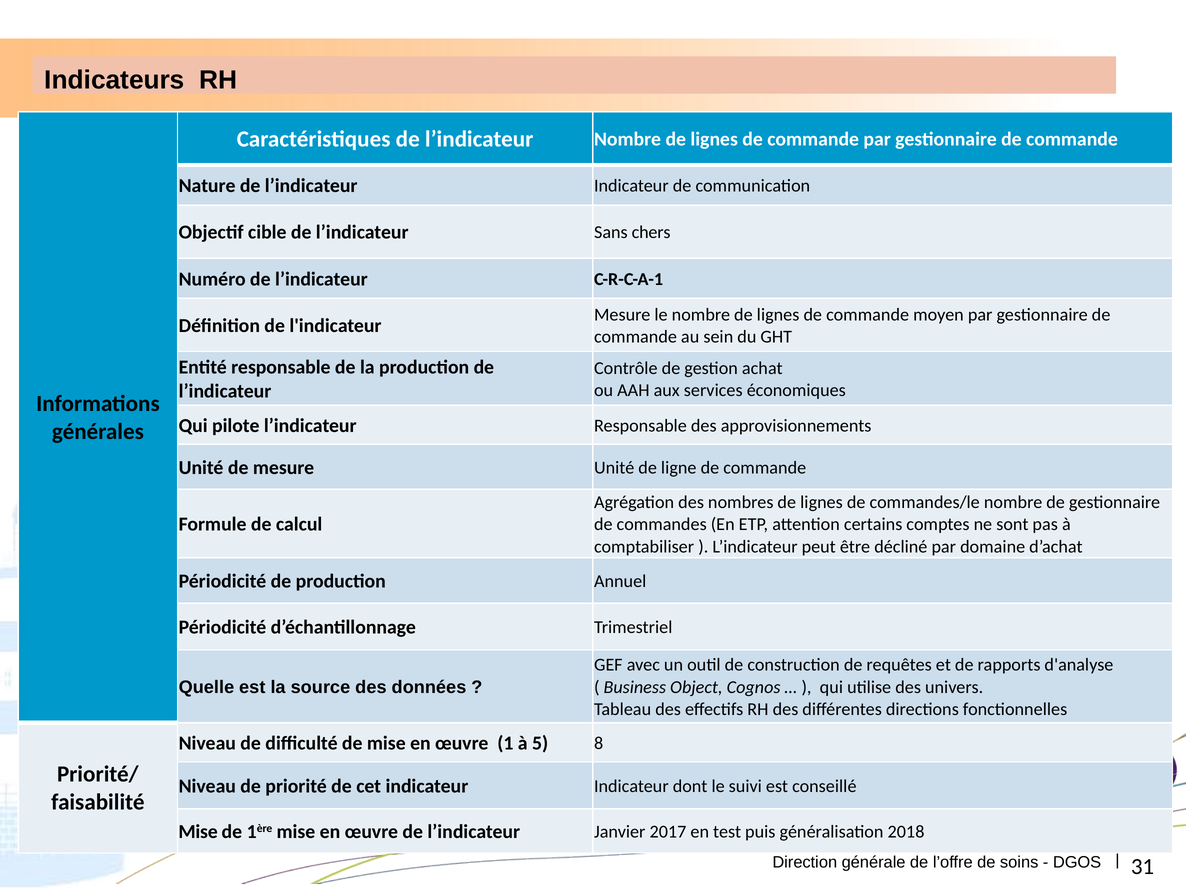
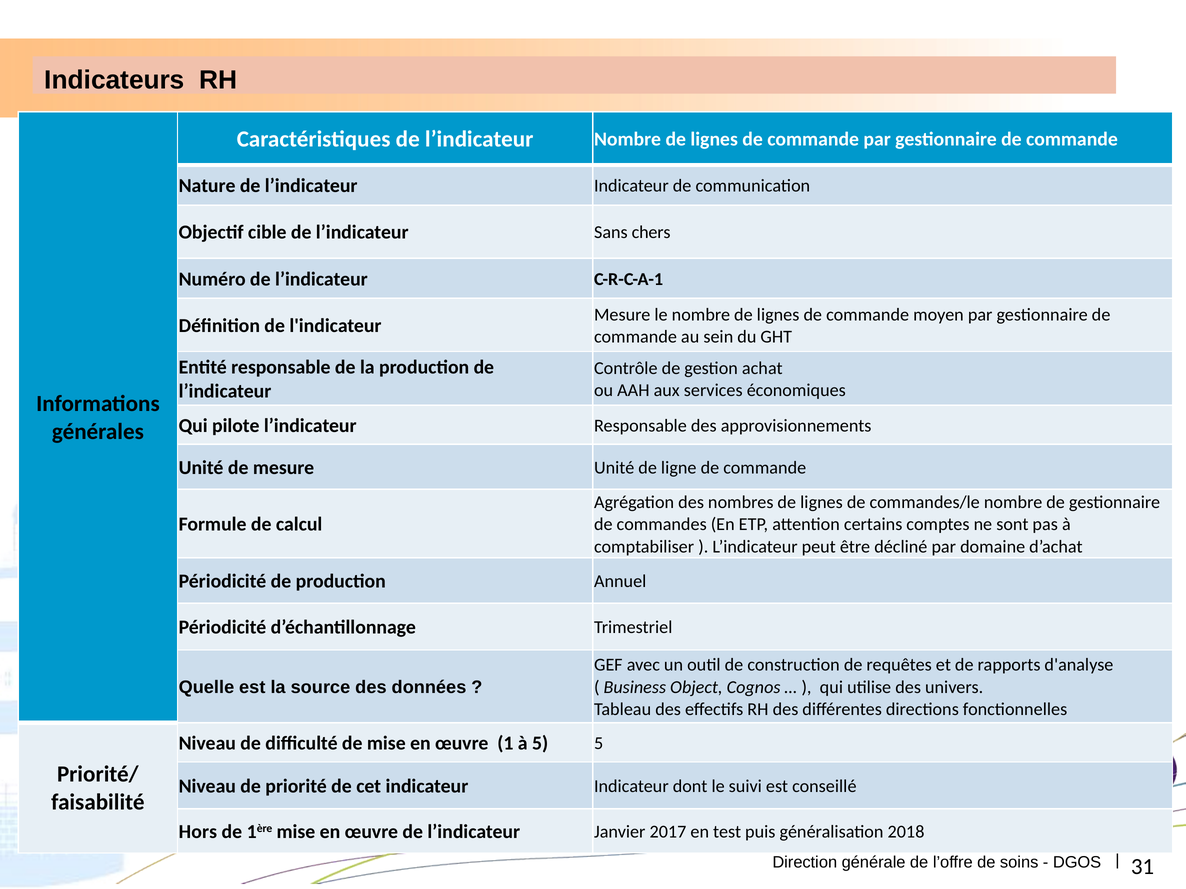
5 8: 8 -> 5
Mise at (198, 832): Mise -> Hors
